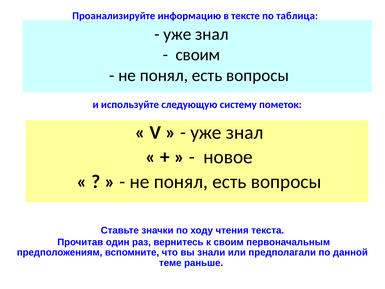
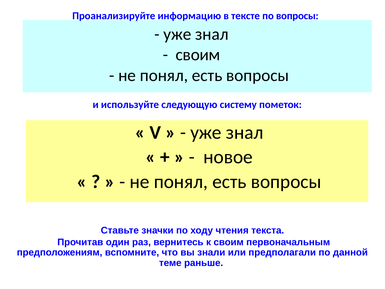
по таблица: таблица -> вопросы
